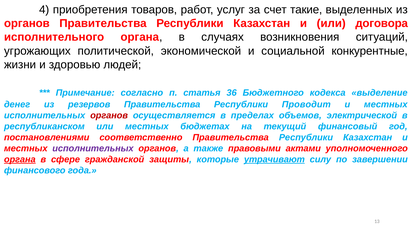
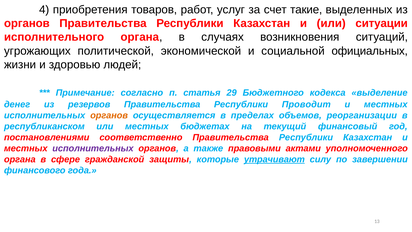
договора: договора -> ситуации
конкурентные: конкурентные -> официальных
36: 36 -> 29
органов at (109, 115) colour: red -> orange
электрической: электрической -> реорганизации
органа at (20, 159) underline: present -> none
